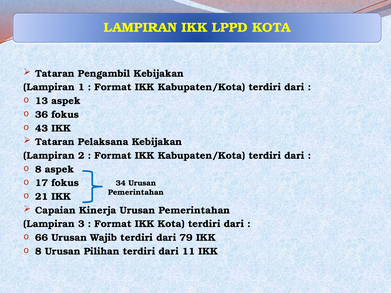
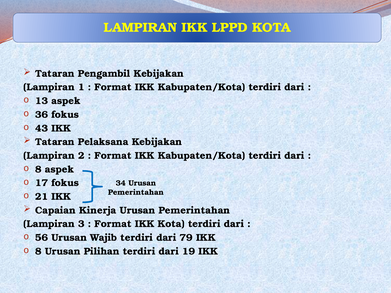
66: 66 -> 56
11: 11 -> 19
